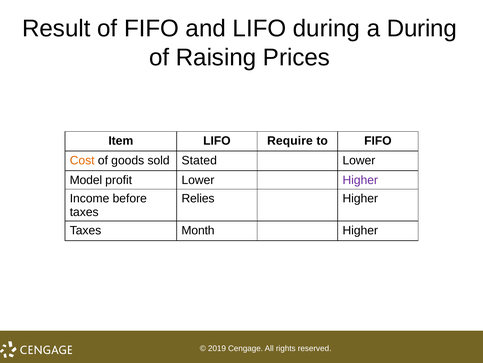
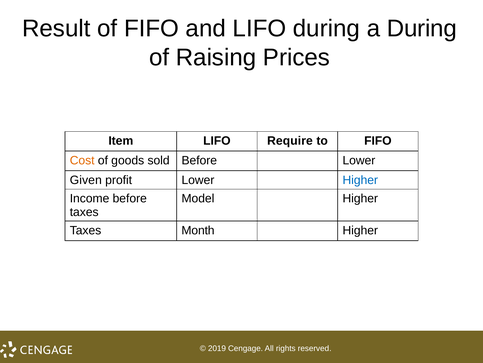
sold Stated: Stated -> Before
Model: Model -> Given
Higher at (360, 180) colour: purple -> blue
Relies: Relies -> Model
